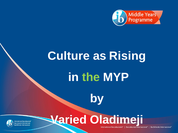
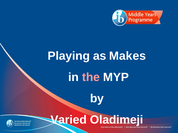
Culture: Culture -> Playing
Rising: Rising -> Makes
the colour: light green -> pink
